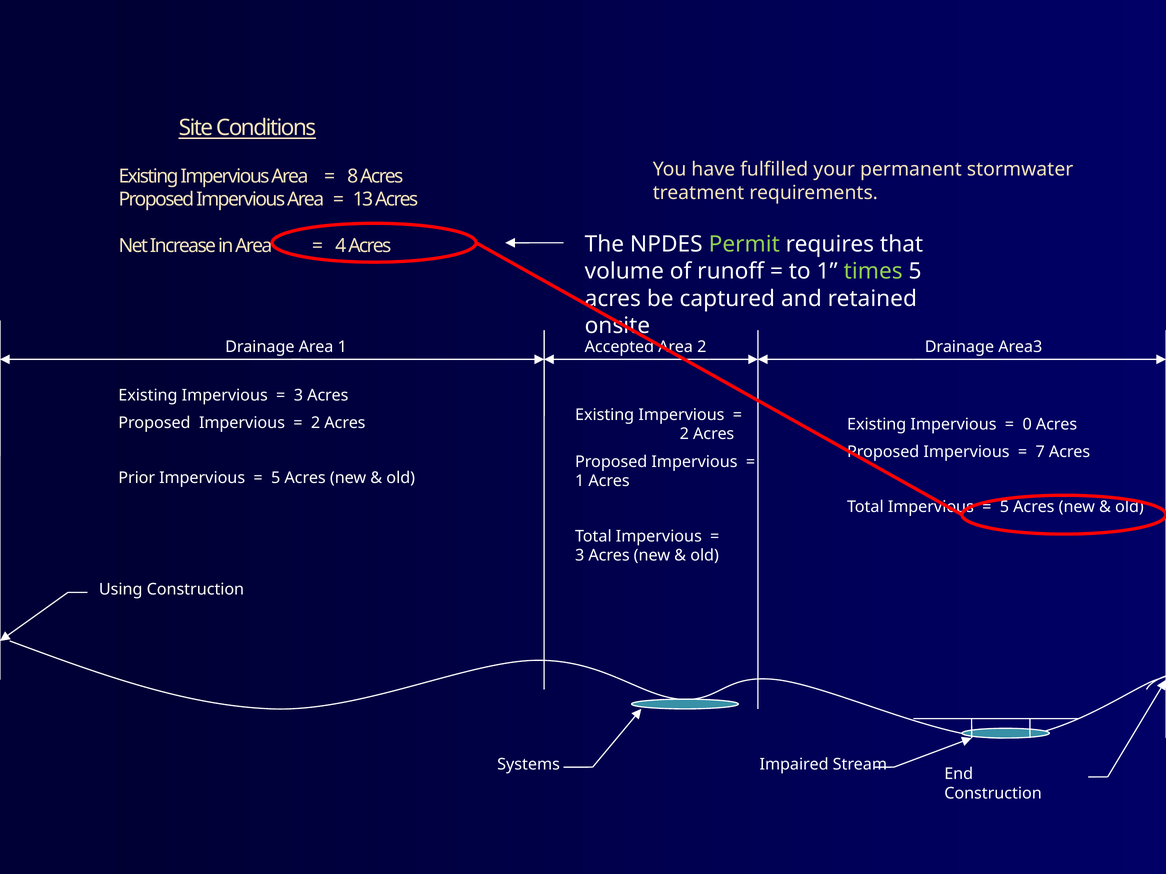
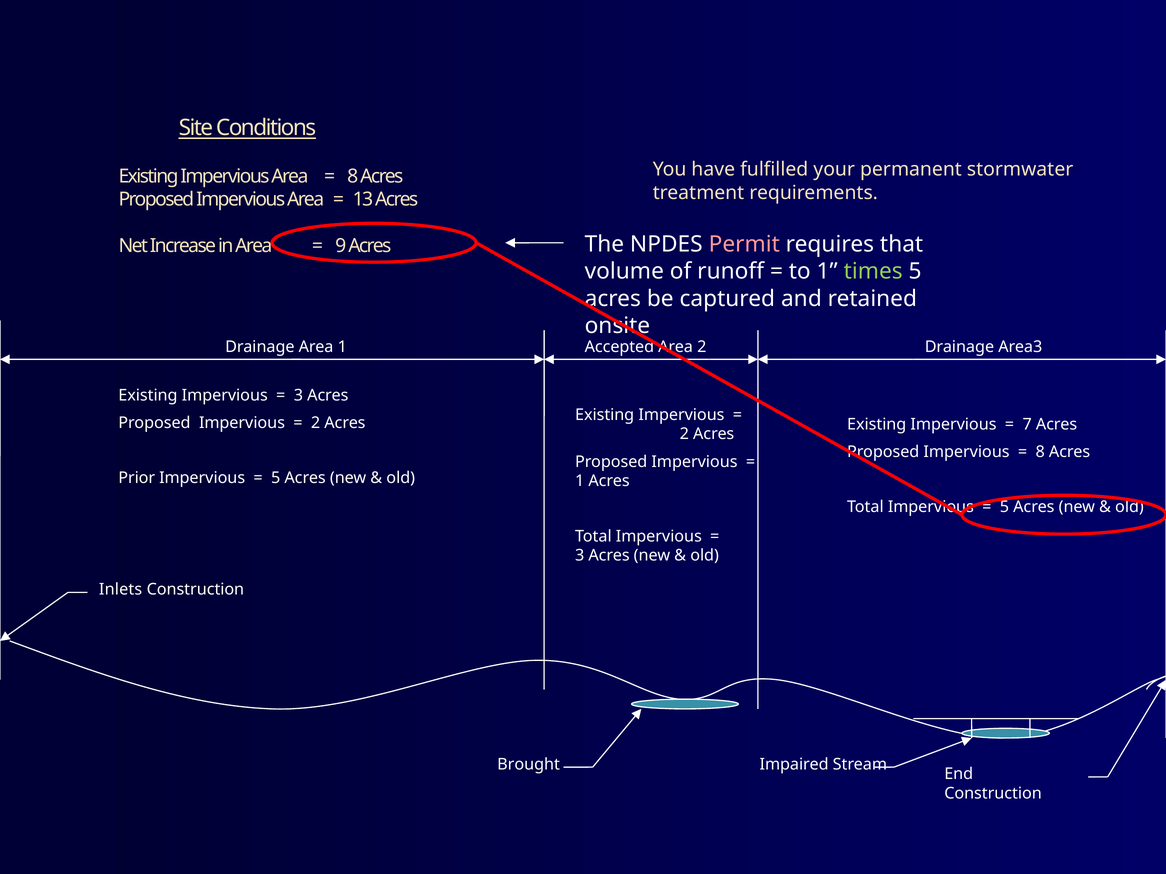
Permit colour: light green -> pink
4: 4 -> 9
0: 0 -> 7
7 at (1040, 452): 7 -> 8
Using: Using -> Inlets
Systems: Systems -> Brought
